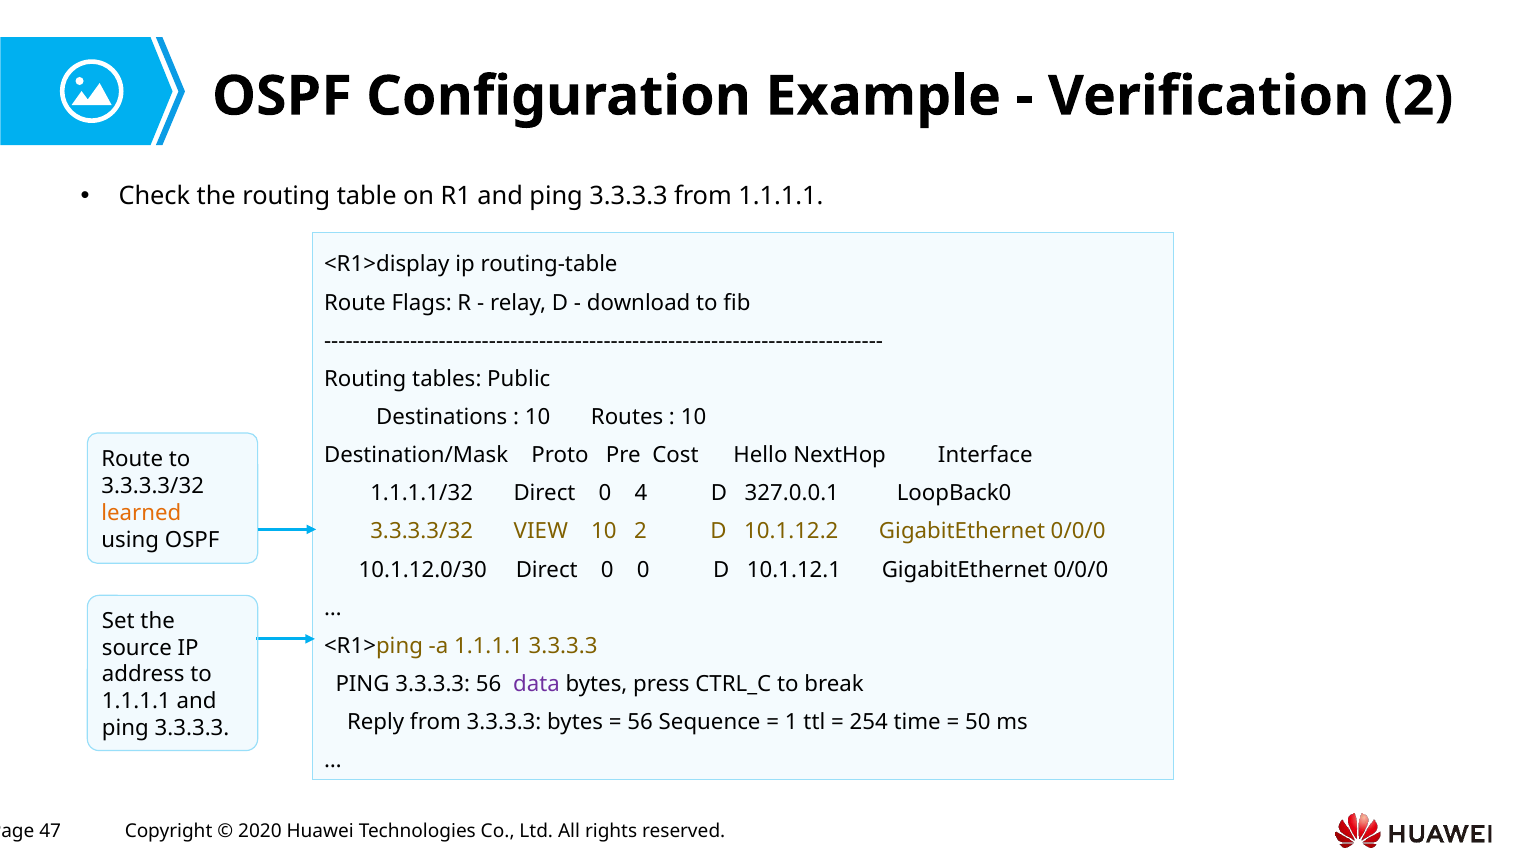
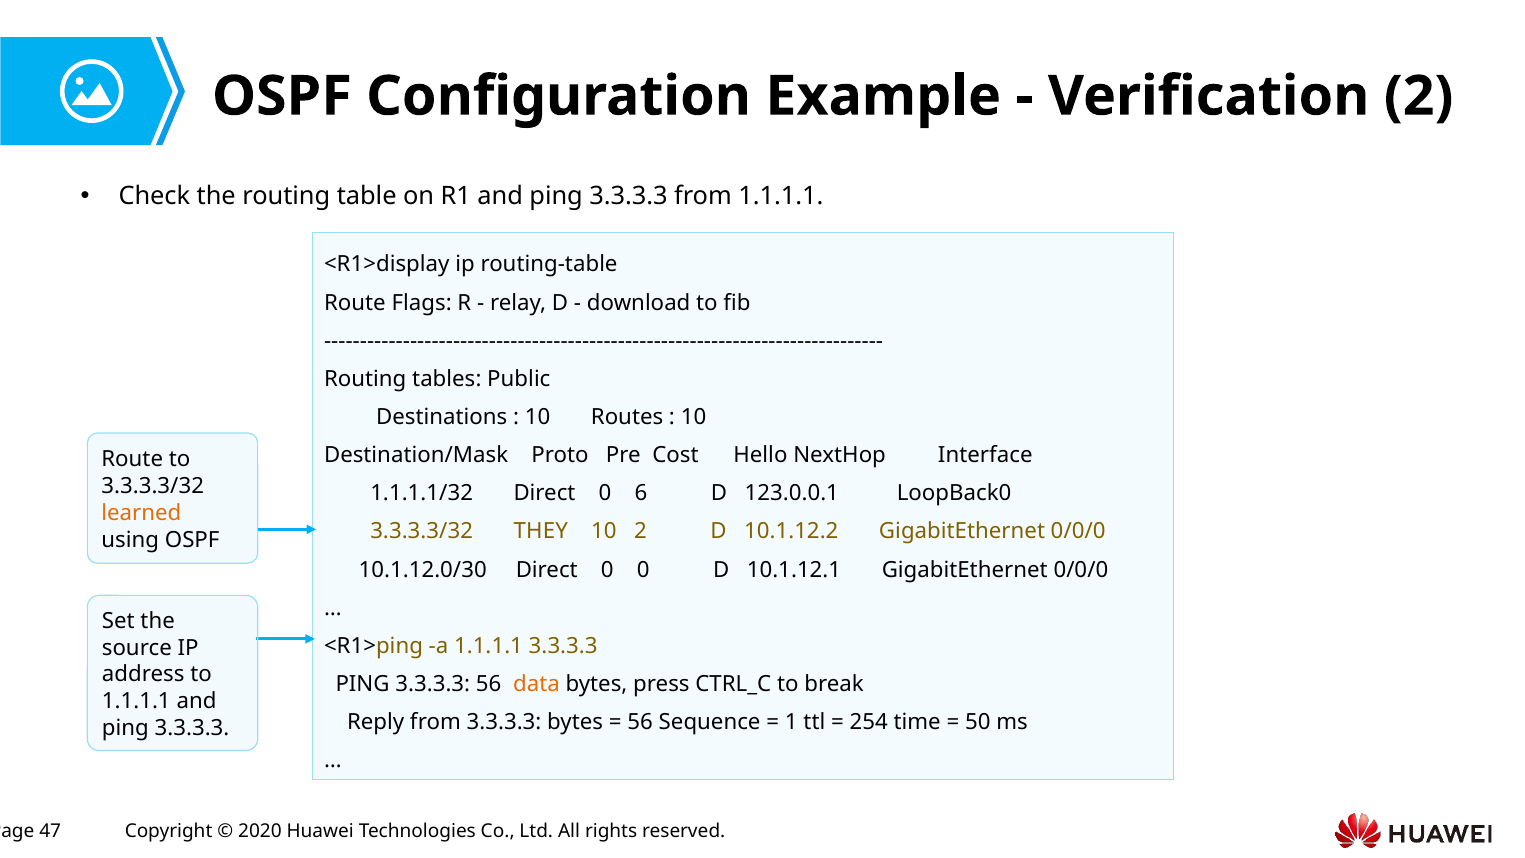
4: 4 -> 6
327.0.0.1: 327.0.0.1 -> 123.0.0.1
VIEW: VIEW -> THEY
data colour: purple -> orange
